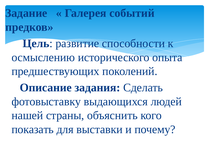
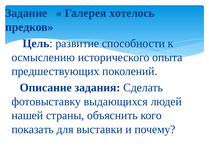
событий: событий -> хотелось
